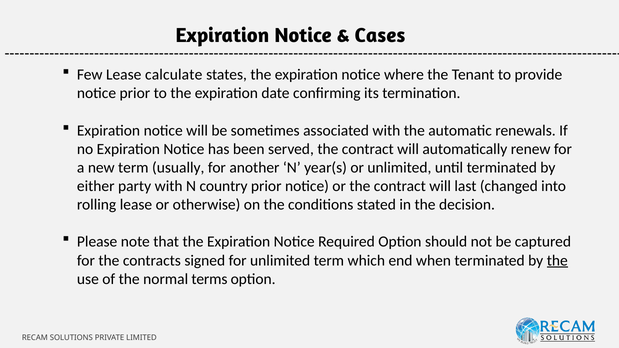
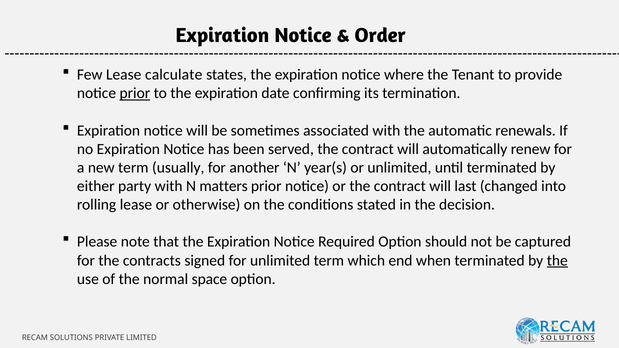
Cases: Cases -> Order
prior at (135, 93) underline: none -> present
country: country -> matters
terms: terms -> space
